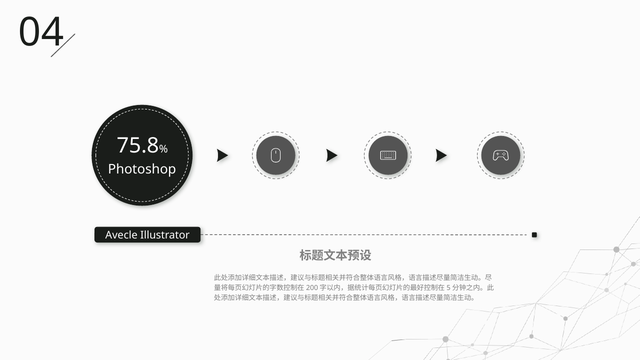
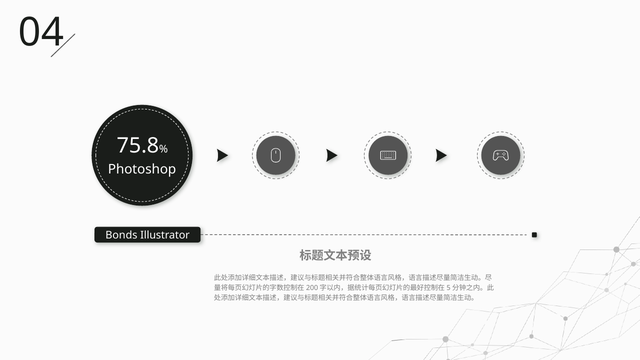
Avecle: Avecle -> Bonds
